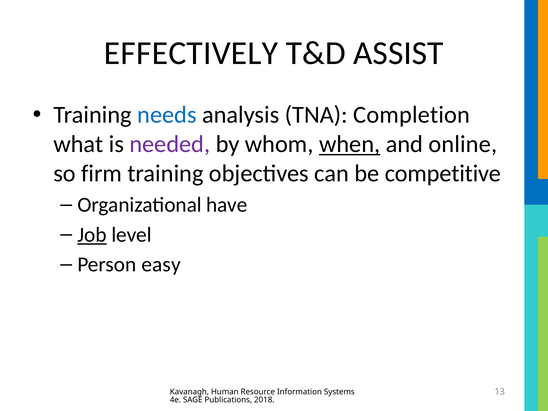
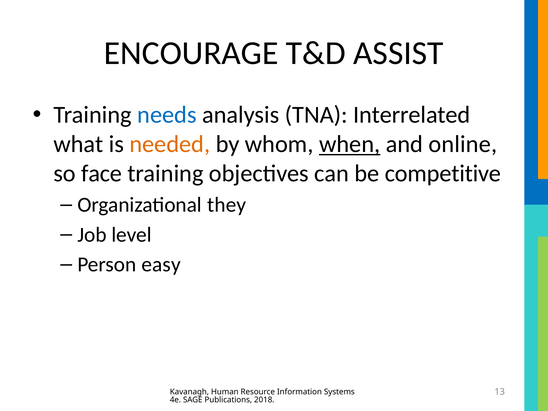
EFFECTIVELY: EFFECTIVELY -> ENCOURAGE
Completion: Completion -> Interrelated
needed colour: purple -> orange
firm: firm -> face
have: have -> they
Job underline: present -> none
